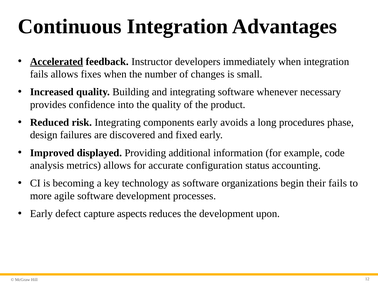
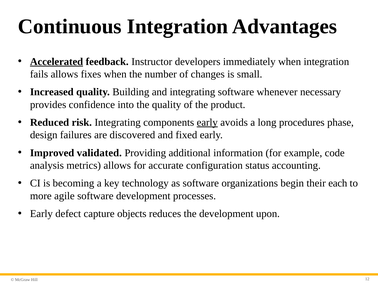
early at (207, 123) underline: none -> present
displayed: displayed -> validated
their fails: fails -> each
aspects: aspects -> objects
